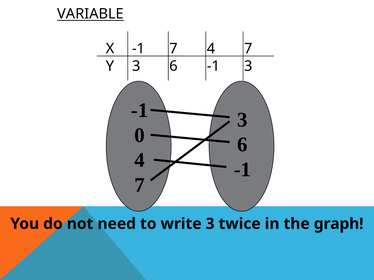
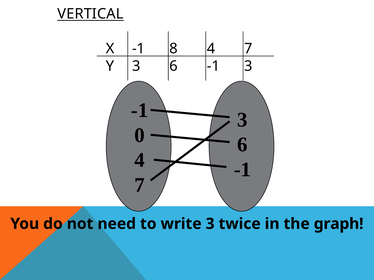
VARIABLE: VARIABLE -> VERTICAL
-1 7: 7 -> 8
